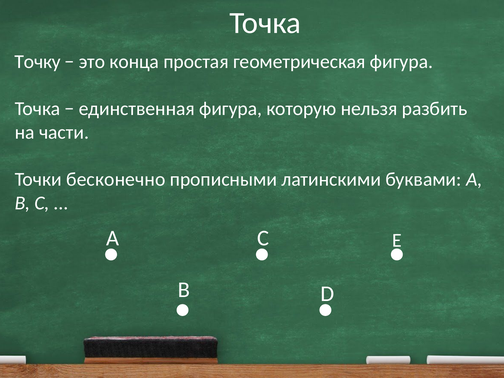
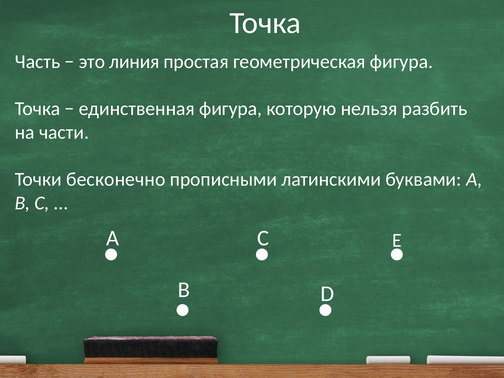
Точку: Точку -> Часть
конца: конца -> линия
